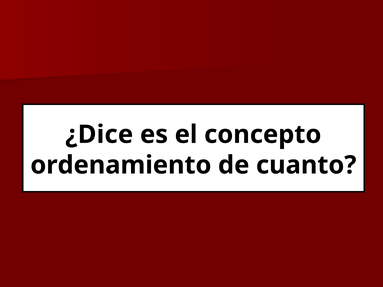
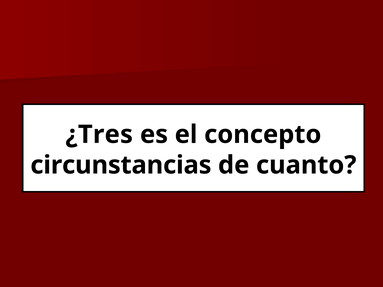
¿Dice: ¿Dice -> ¿Tres
ordenamiento: ordenamiento -> circunstancias
